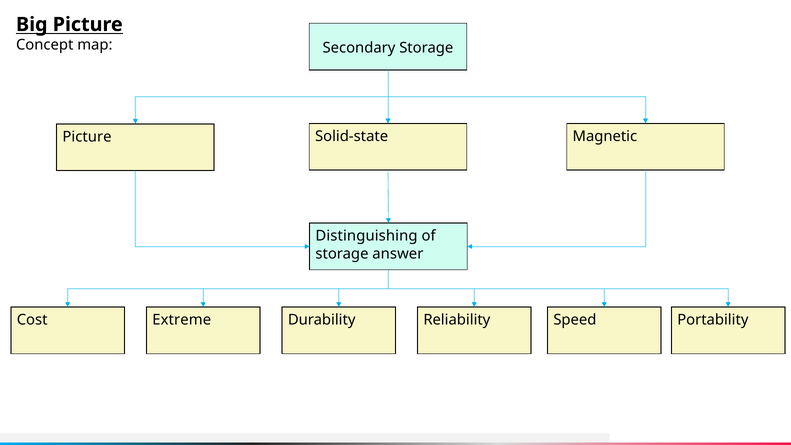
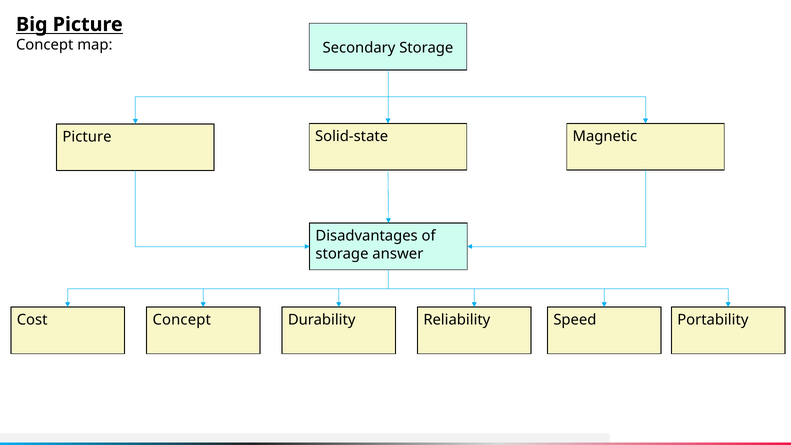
Distinguishing: Distinguishing -> Disadvantages
Cost Extreme: Extreme -> Concept
